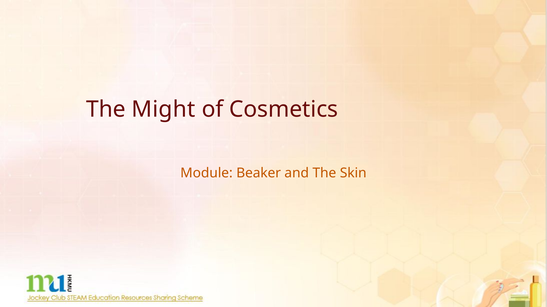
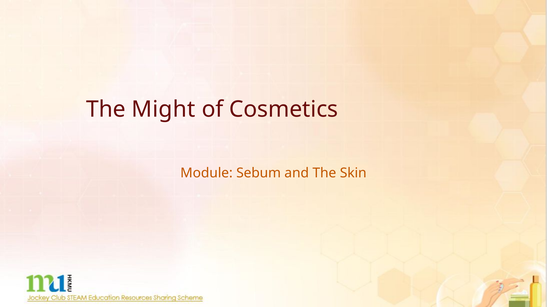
Beaker: Beaker -> Sebum
